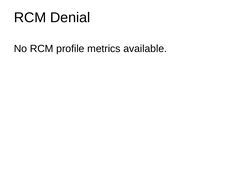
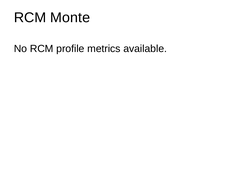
Denial: Denial -> Monte
